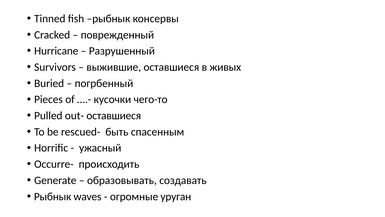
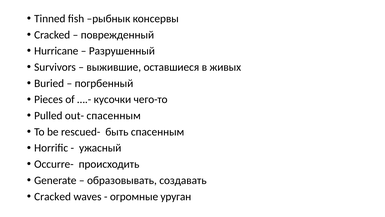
out- оставшиеся: оставшиеся -> спасенным
Рыбнык at (53, 196): Рыбнык -> Cracked
